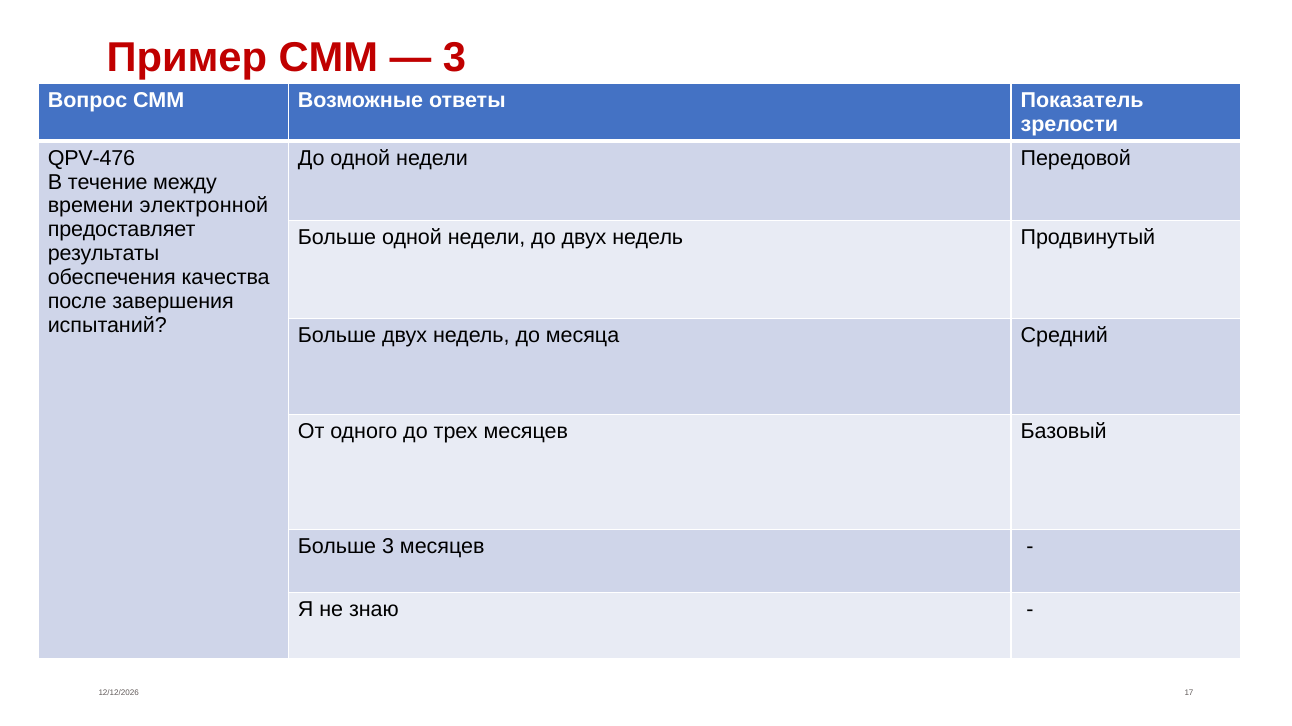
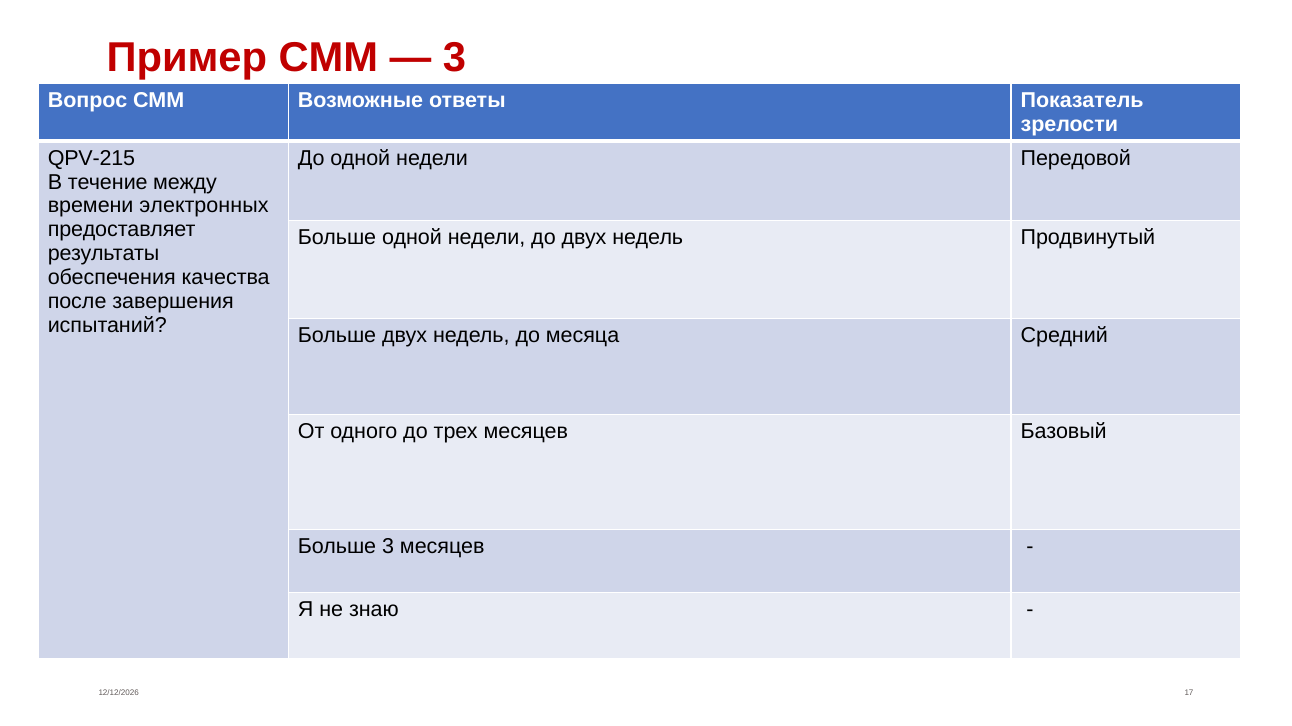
QPV-476: QPV-476 -> QPV-215
электронной: электронной -> электронных
